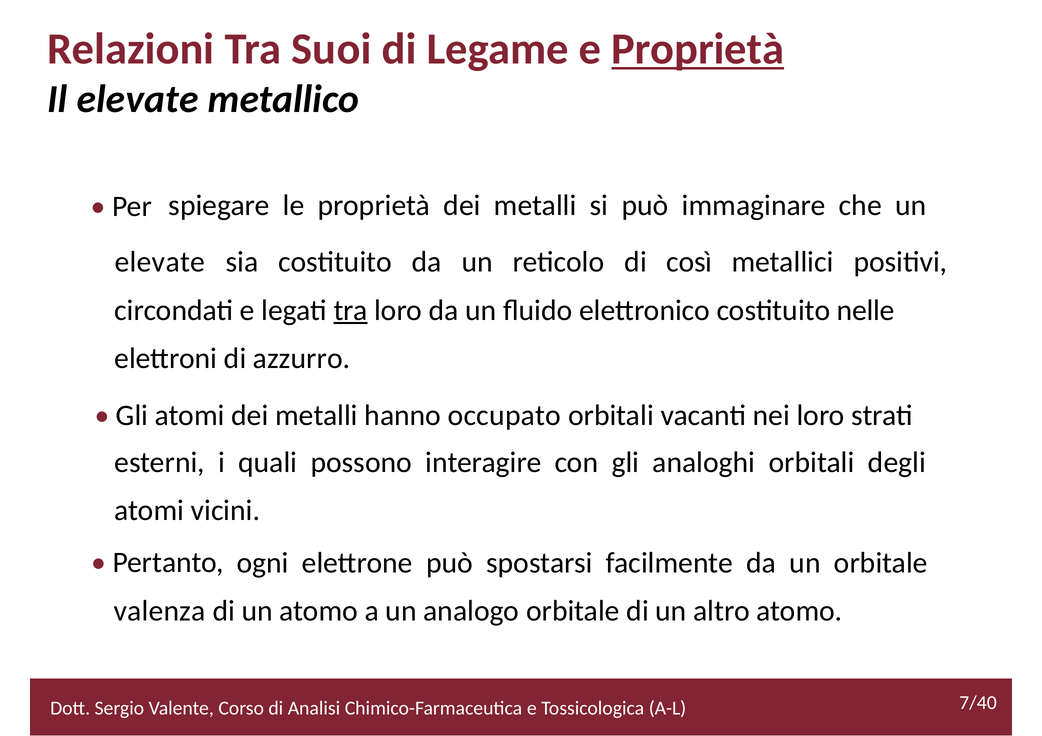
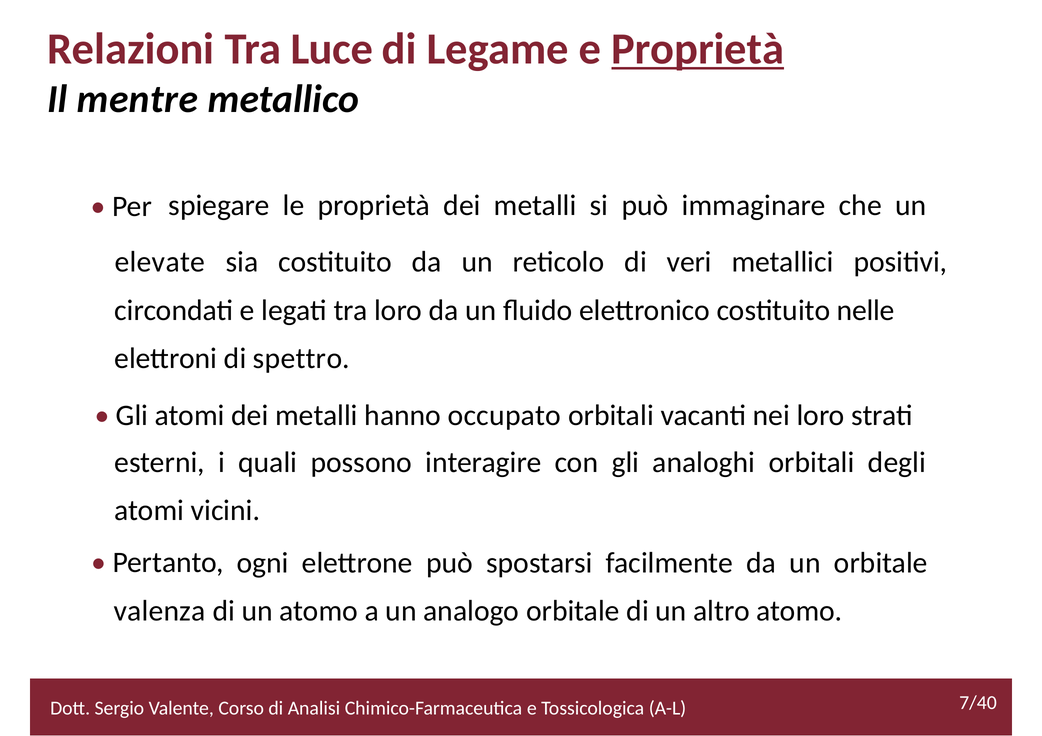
Suoi: Suoi -> Luce
Il elevate: elevate -> mentre
così: così -> veri
tra at (351, 311) underline: present -> none
azzurro: azzurro -> spettro
